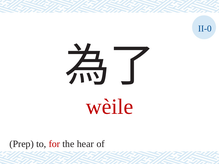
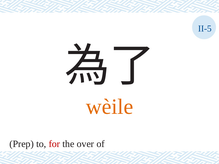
II-0: II-0 -> II-5
wèile colour: red -> orange
hear: hear -> over
